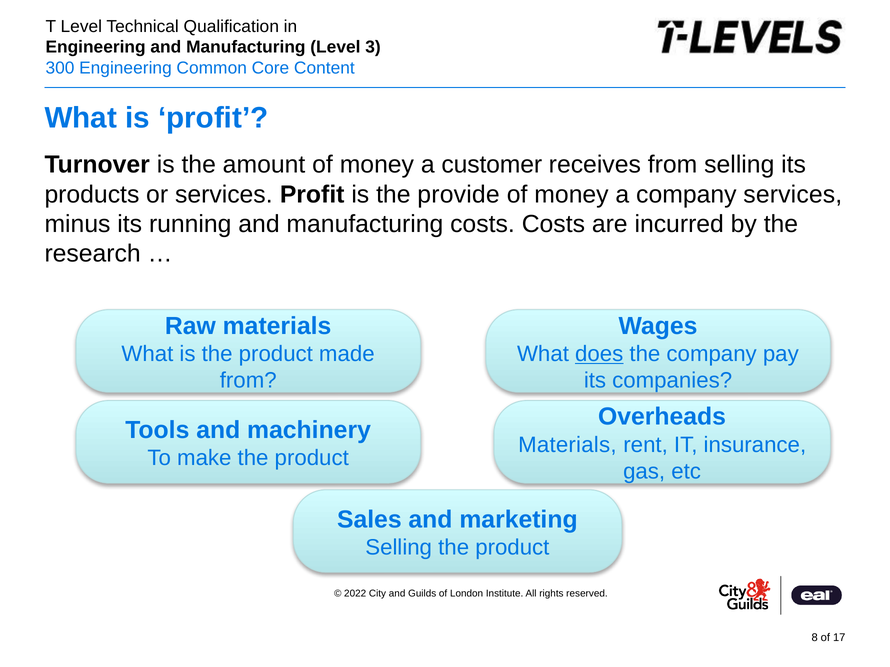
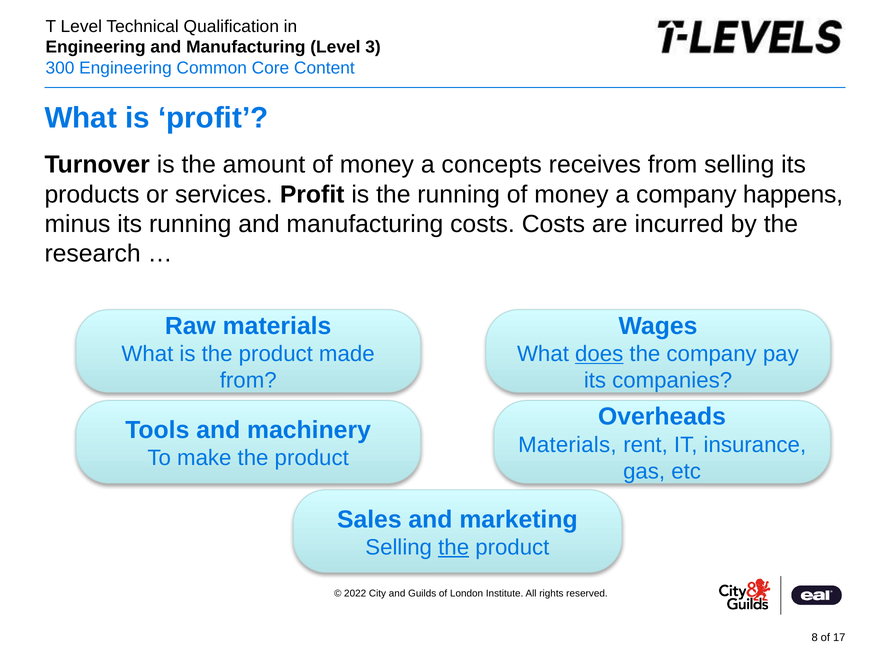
customer: customer -> concepts
the provide: provide -> running
company services: services -> happens
the at (454, 548) underline: none -> present
